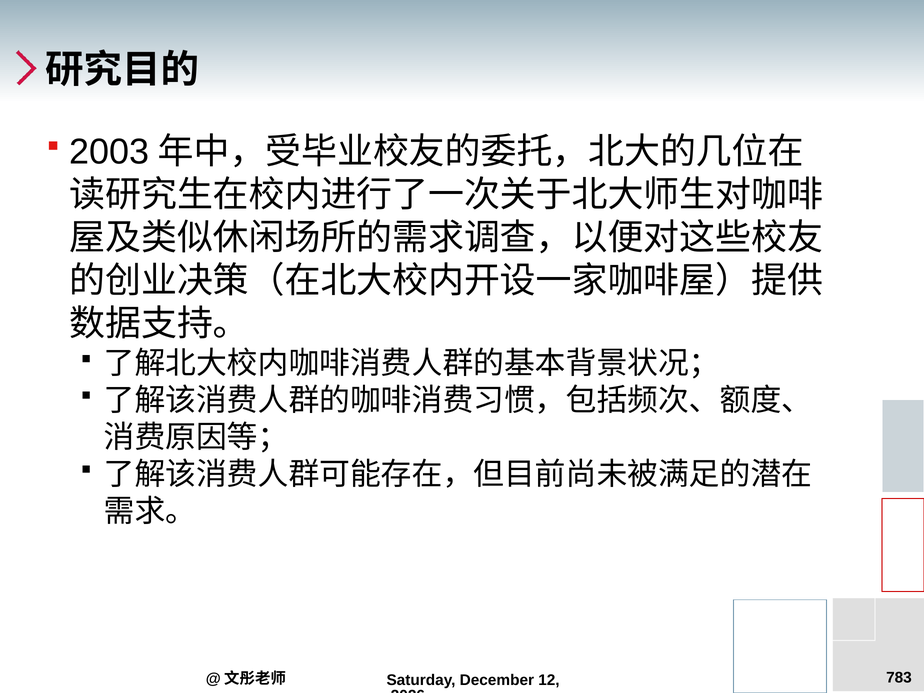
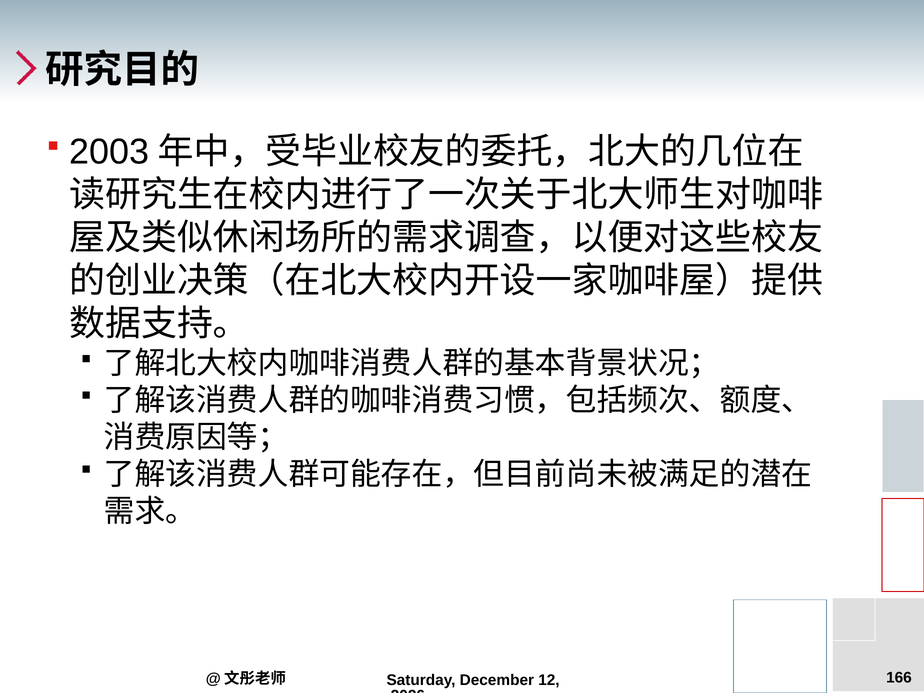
783: 783 -> 166
